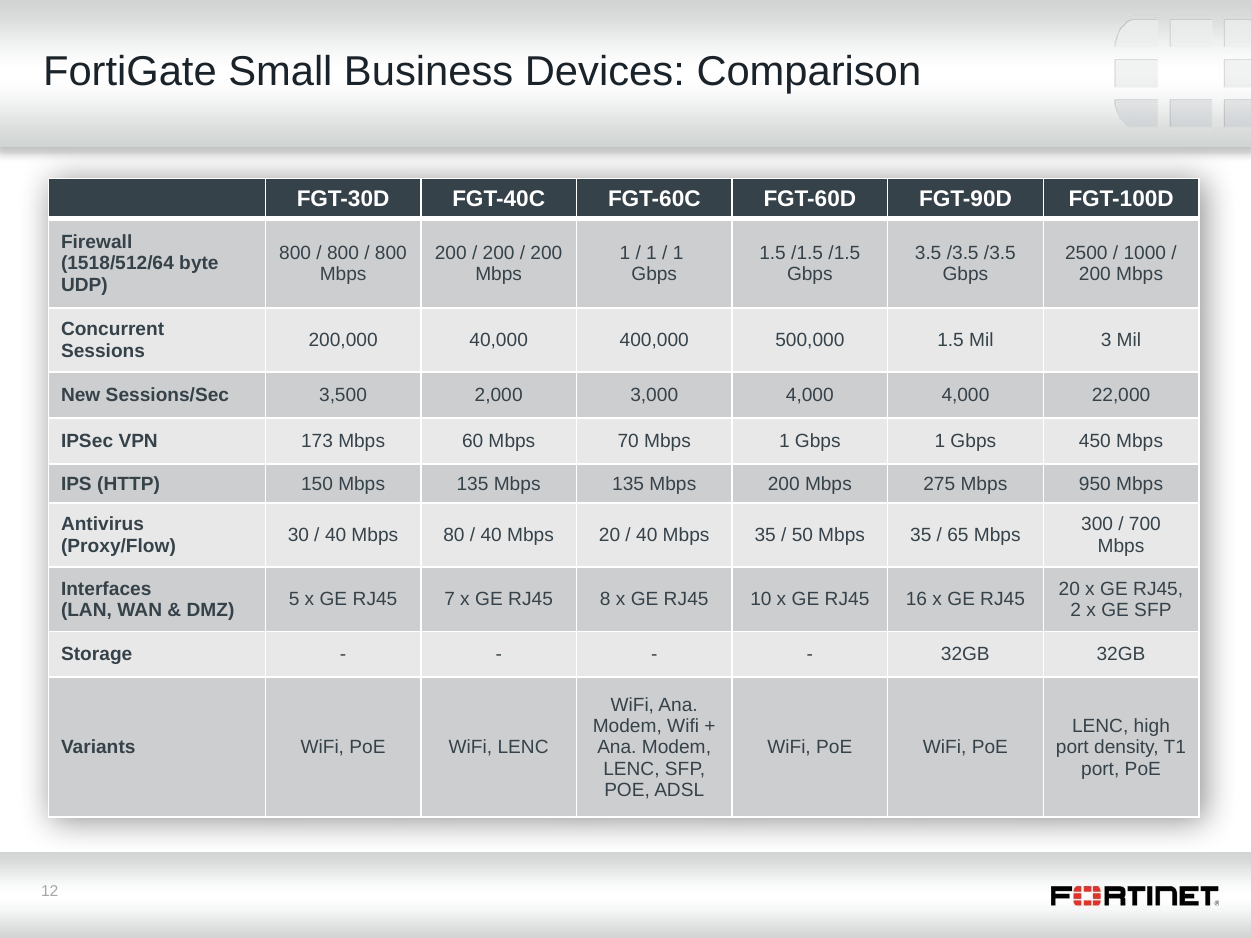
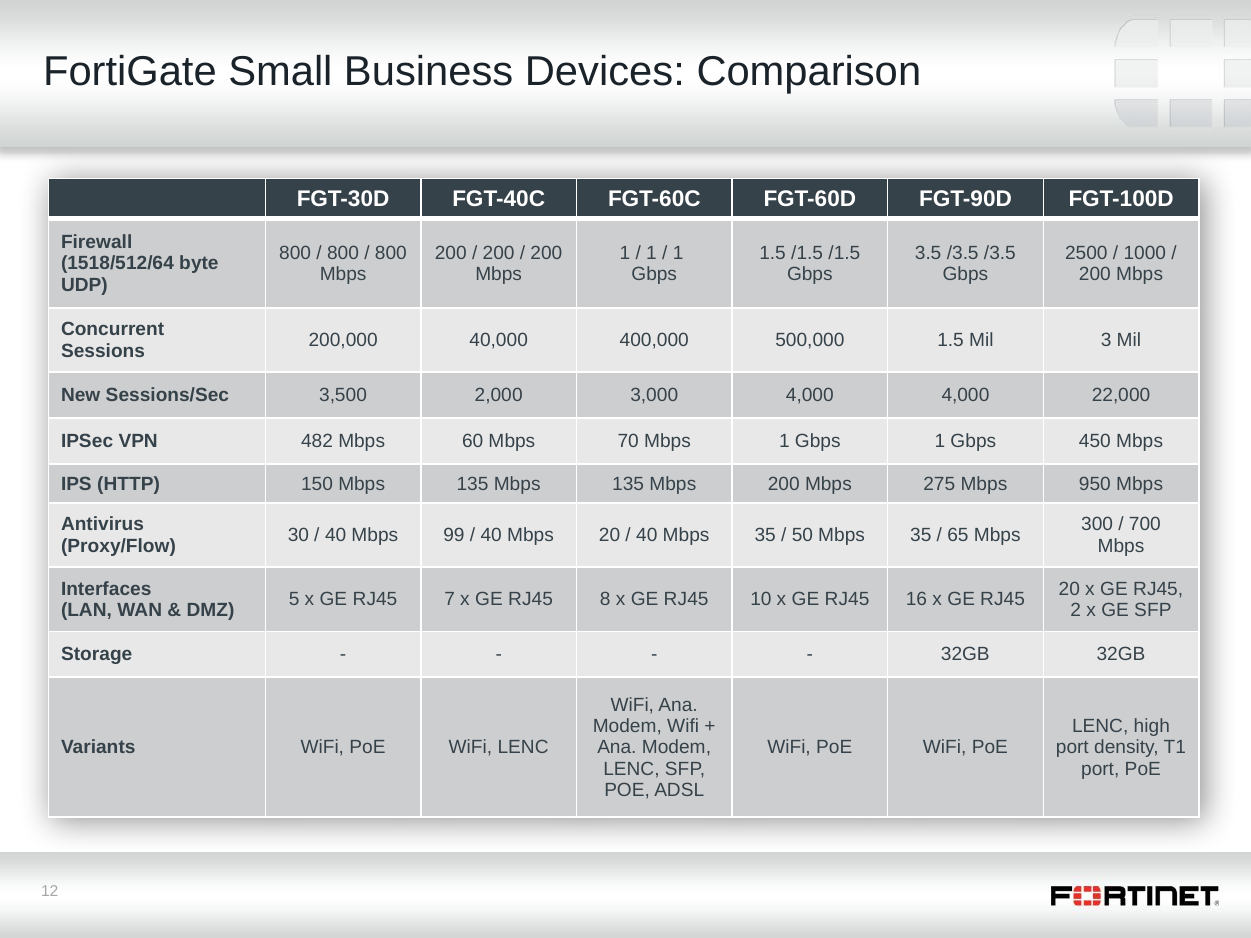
173: 173 -> 482
80: 80 -> 99
